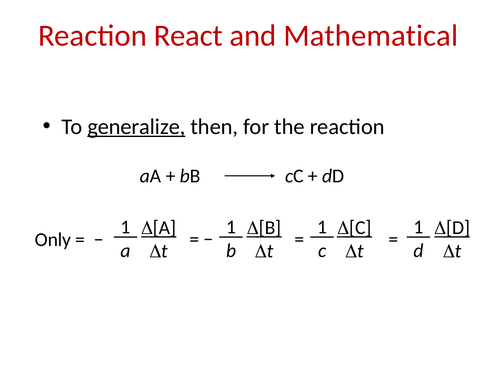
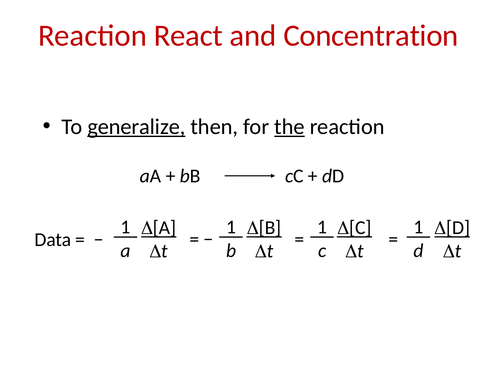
Mathematical: Mathematical -> Concentration
the underline: none -> present
Only: Only -> Data
